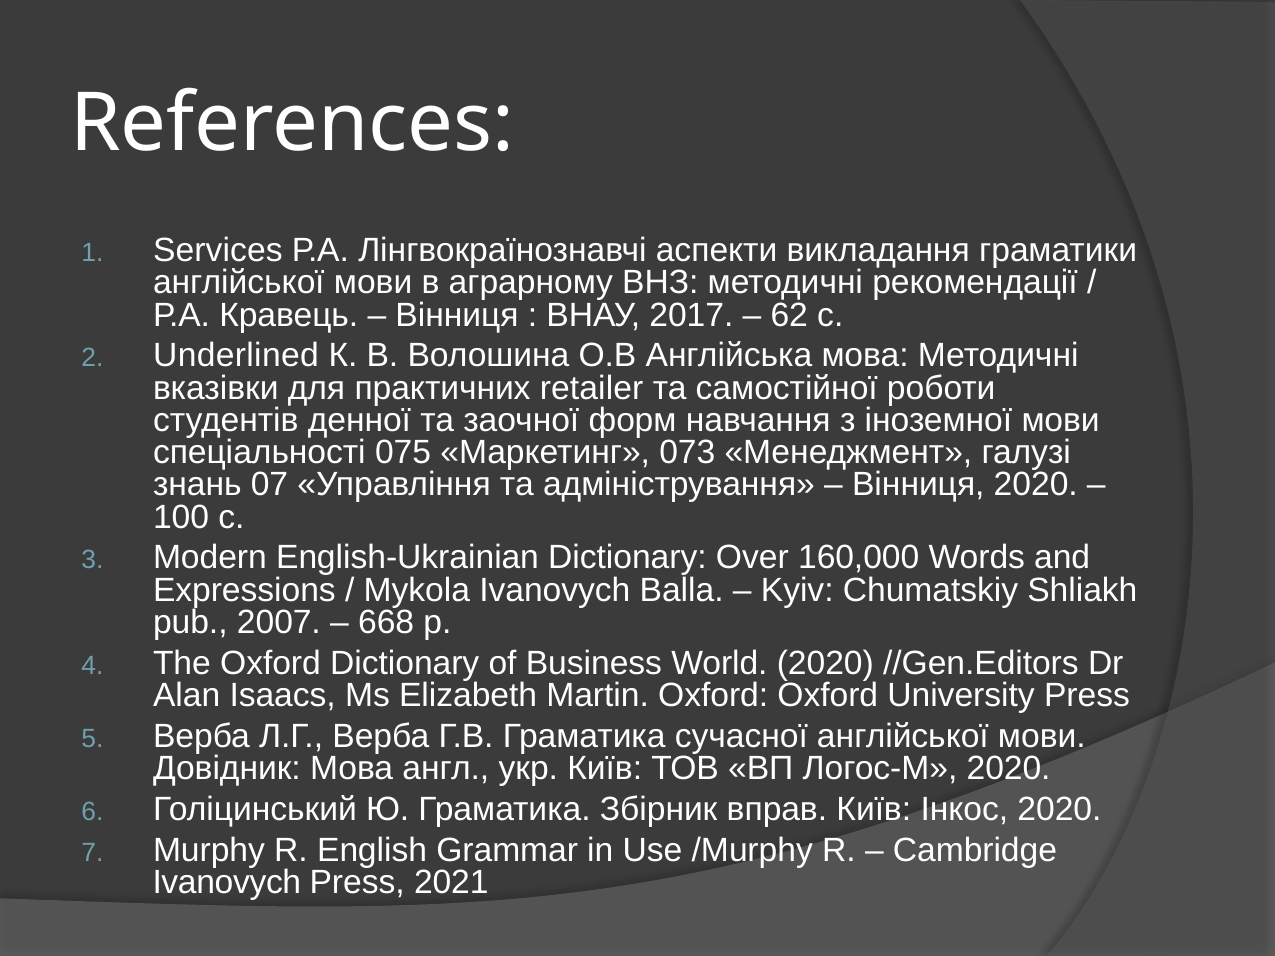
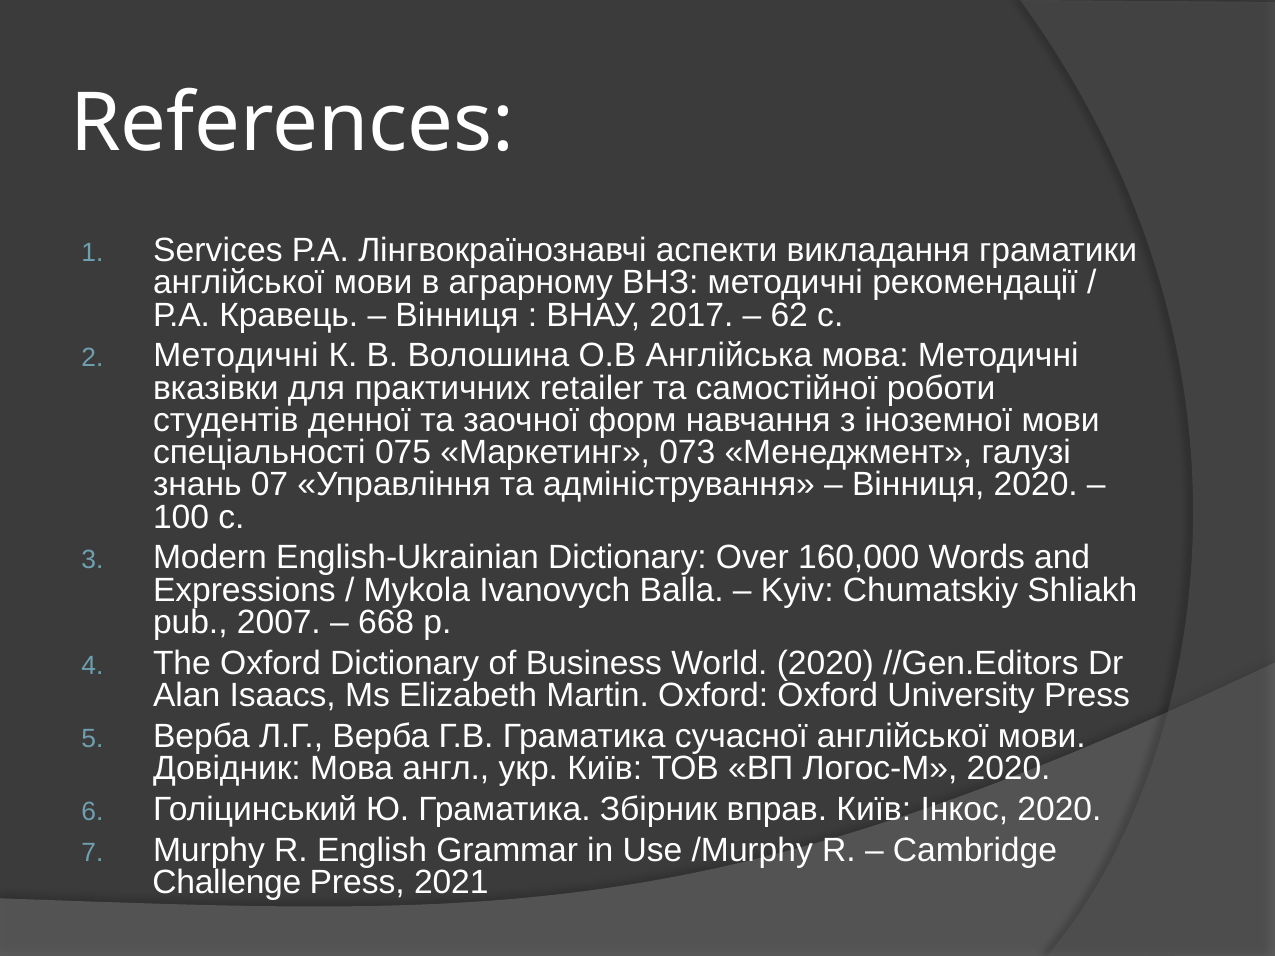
Underlined at (236, 356): Underlined -> Методичні
Ivanovych at (227, 882): Ivanovych -> Challenge
